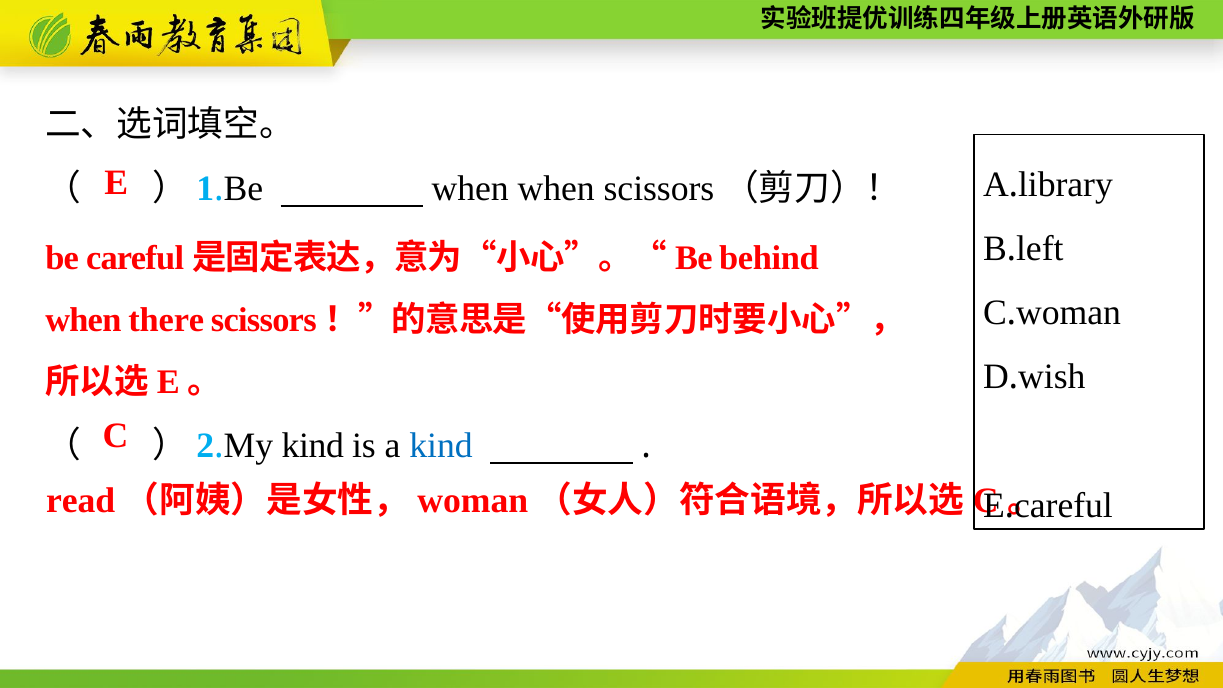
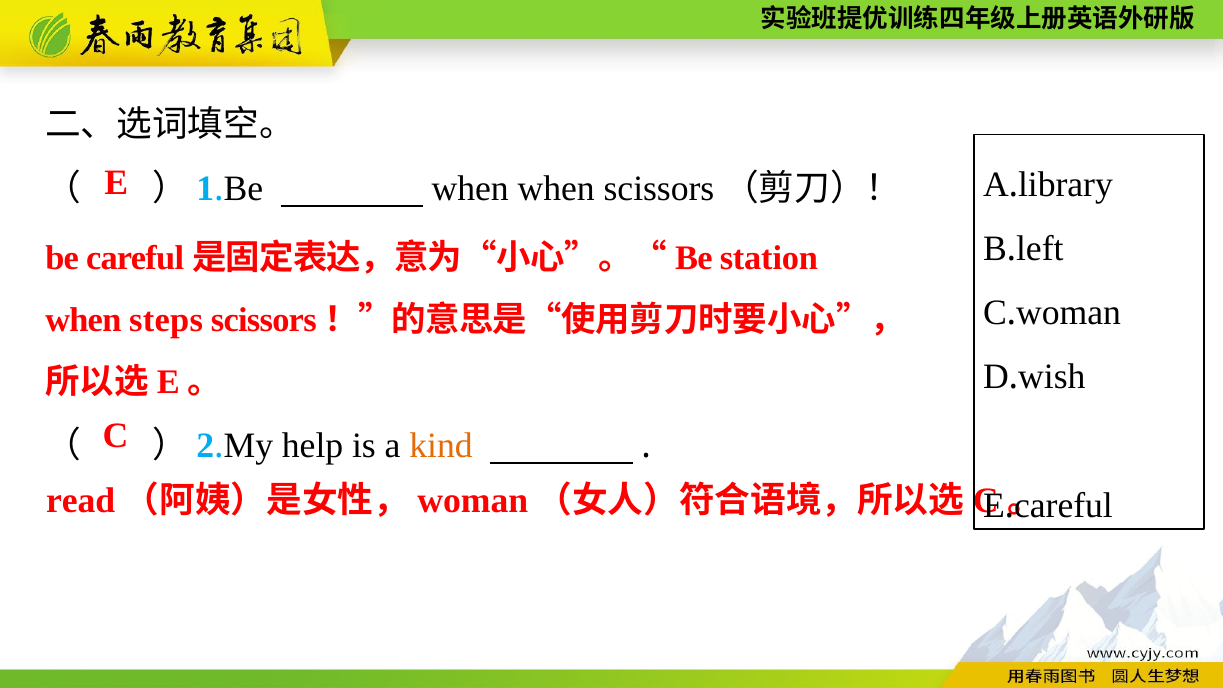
behind: behind -> station
there: there -> steps
kind at (313, 446): kind -> help
kind at (441, 446) colour: blue -> orange
